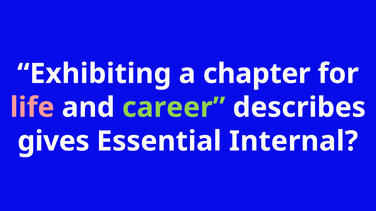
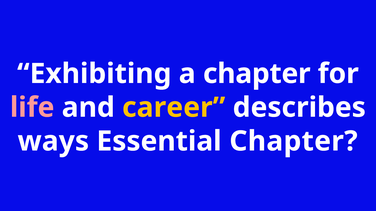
career colour: light green -> yellow
gives: gives -> ways
Essential Internal: Internal -> Chapter
